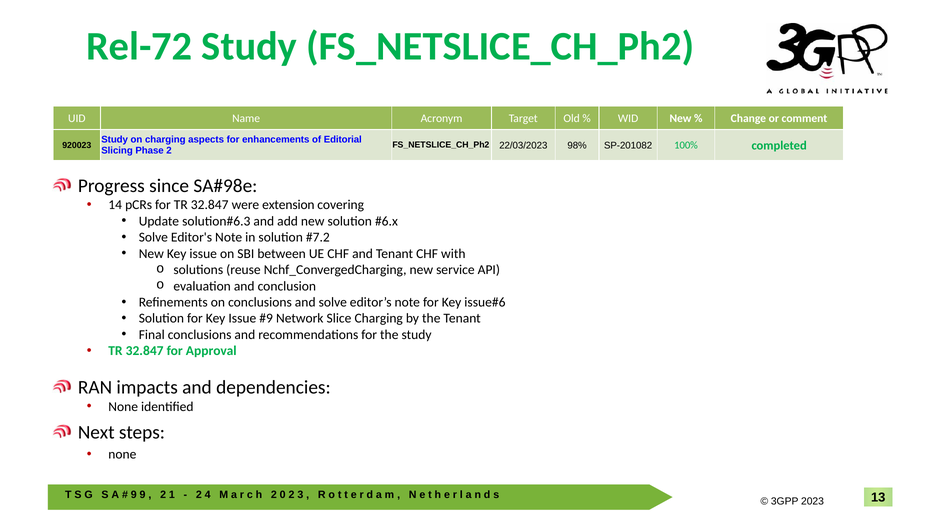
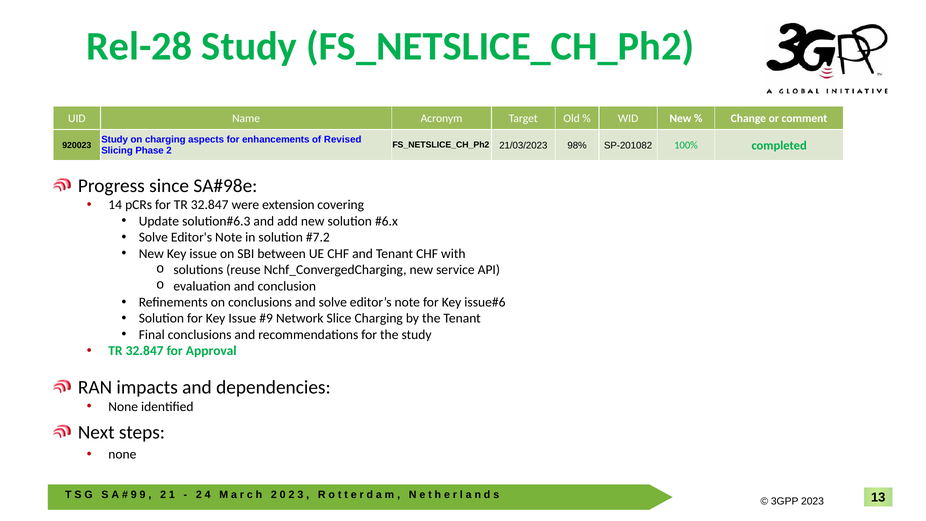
Rel-72: Rel-72 -> Rel-28
Editorial: Editorial -> Revised
22/03/2023: 22/03/2023 -> 21/03/2023
